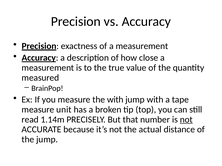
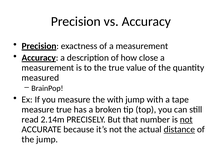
measure unit: unit -> true
1.14m: 1.14m -> 2.14m
distance underline: none -> present
